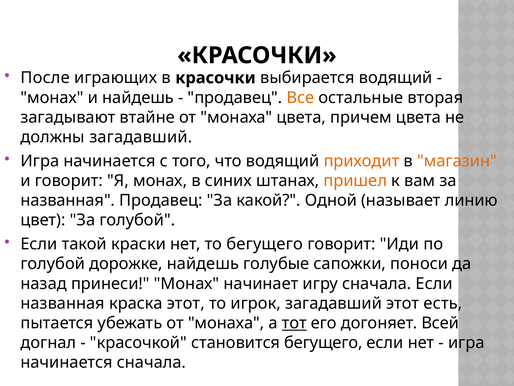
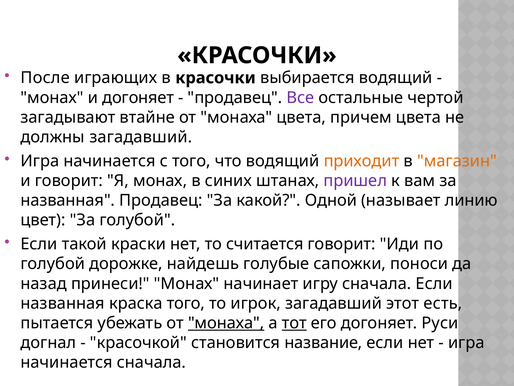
и найдешь: найдешь -> догоняет
Все colour: orange -> purple
вторая: вторая -> чертой
пришел colour: orange -> purple
то бегущего: бегущего -> считается
краска этот: этот -> того
монаха at (226, 323) underline: none -> present
Всей: Всей -> Руси
становится бегущего: бегущего -> название
